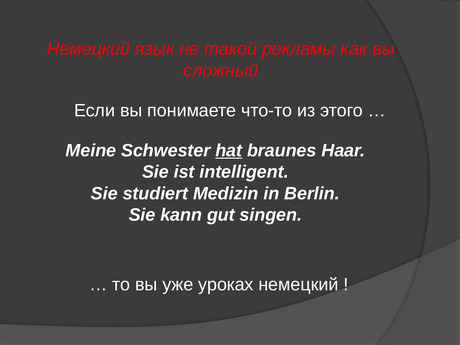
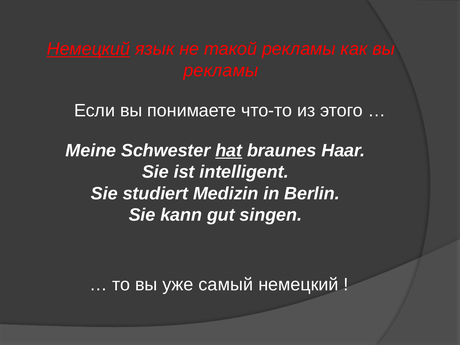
Немецкий at (89, 49) underline: none -> present
сложный at (221, 71): сложный -> рекламы
уроках: уроках -> самый
